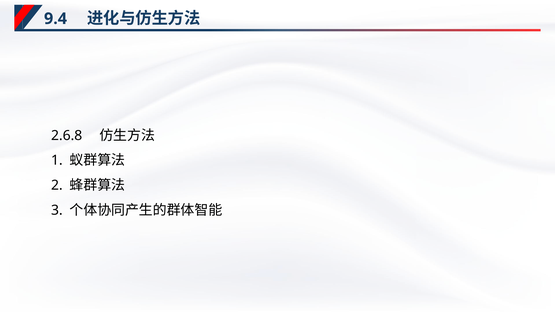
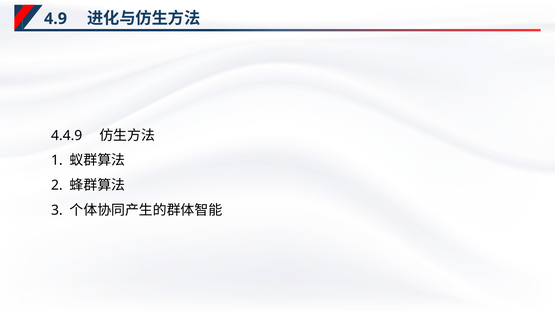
9.4: 9.4 -> 4.9
2.6.8: 2.6.8 -> 4.4.9
